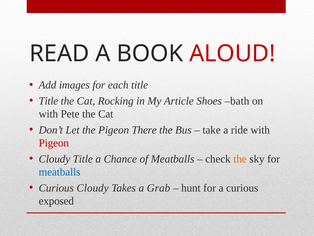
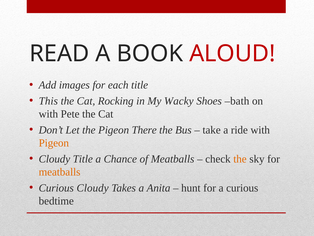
Title at (48, 101): Title -> This
Article: Article -> Wacky
Pigeon at (54, 143) colour: red -> orange
meatballs at (60, 172) colour: blue -> orange
Grab: Grab -> Anita
exposed: exposed -> bedtime
